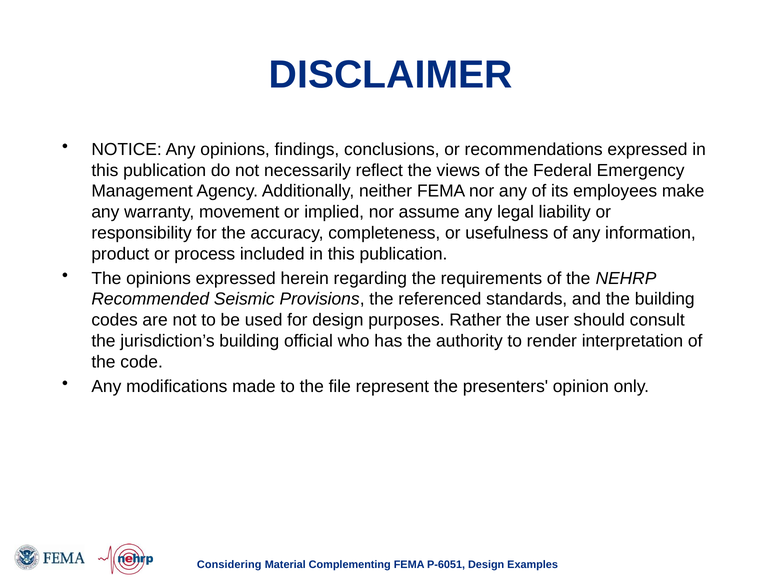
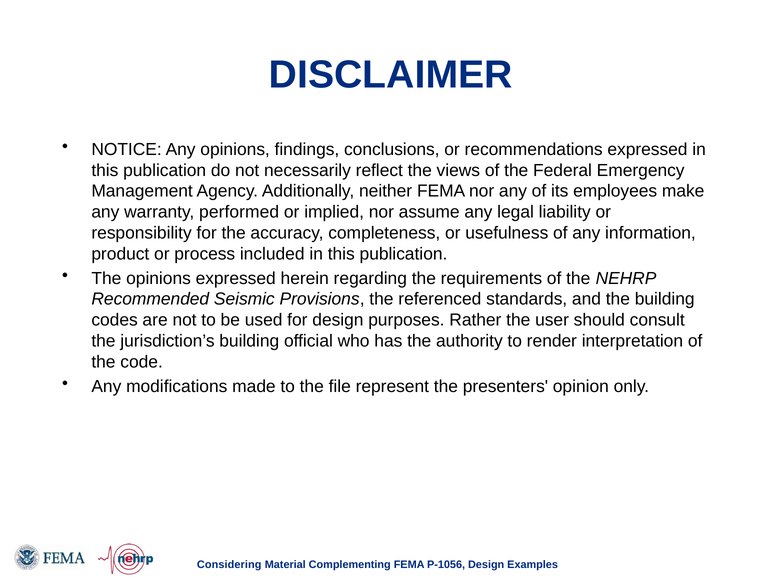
movement: movement -> performed
P-6051: P-6051 -> P-1056
